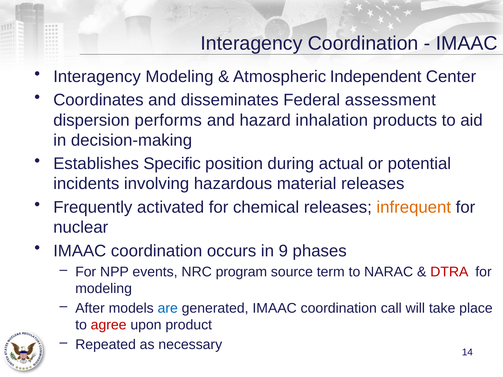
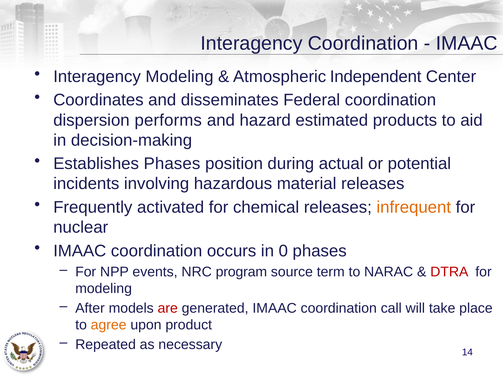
Federal assessment: assessment -> coordination
inhalation: inhalation -> estimated
Establishes Specific: Specific -> Phases
9: 9 -> 0
are colour: blue -> red
agree colour: red -> orange
